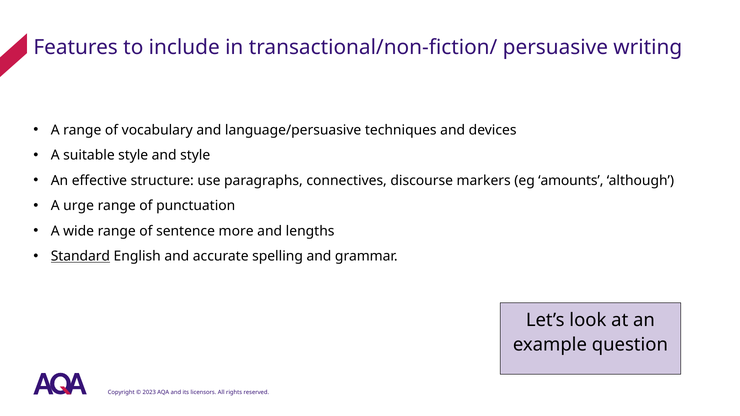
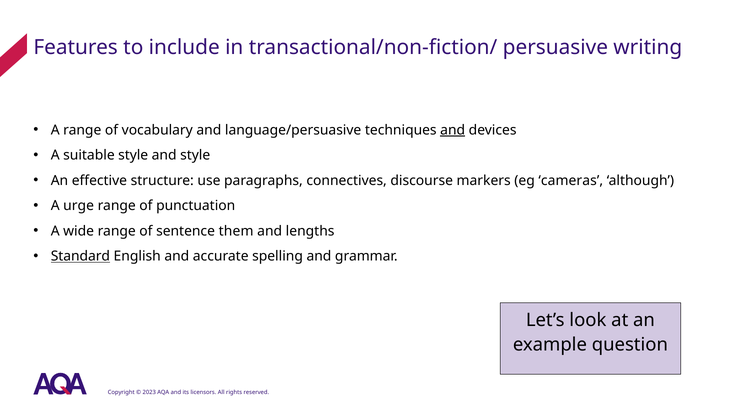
and at (453, 130) underline: none -> present
amounts: amounts -> cameras
more: more -> them
